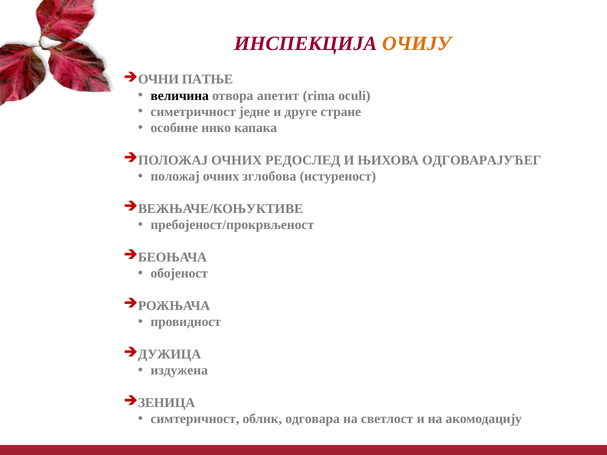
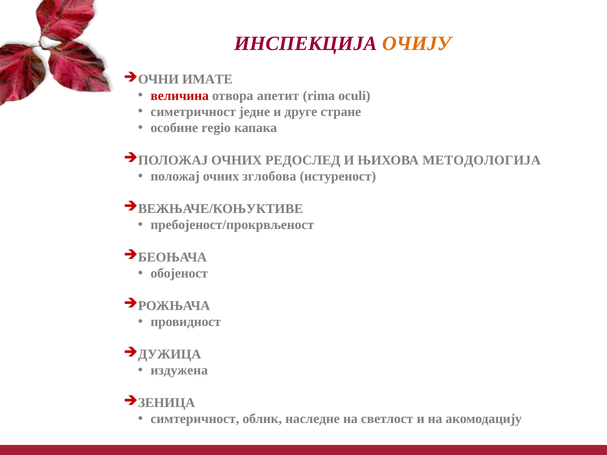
ПАТЊЕ: ПАТЊЕ -> ИМАТЕ
величина colour: black -> red
нико: нико -> regio
ОДГОВАРАЈУЋЕГ: ОДГОВАРАЈУЋЕГ -> МЕТОДОЛОГИЈА
одговара: одговара -> наследне
